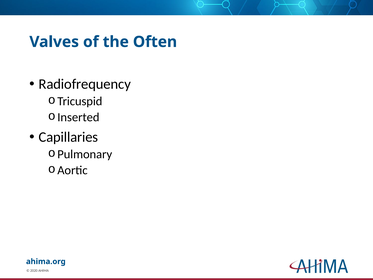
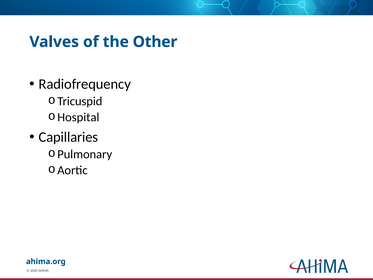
Often: Often -> Other
Inserted: Inserted -> Hospital
